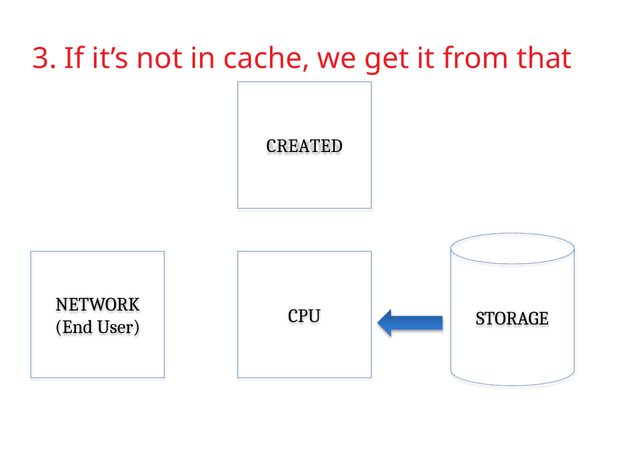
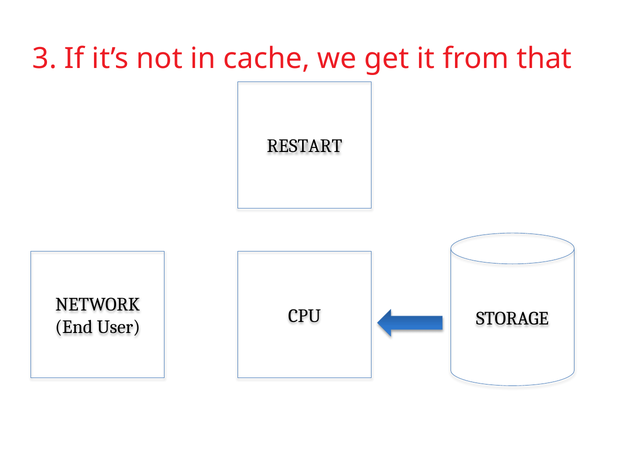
CREATED: CREATED -> RESTART
